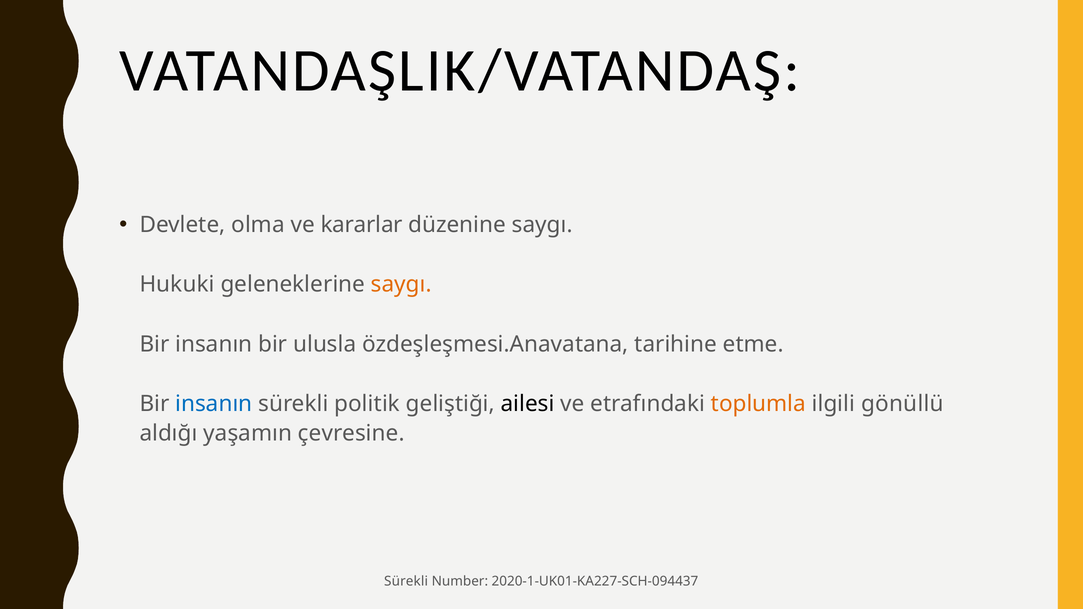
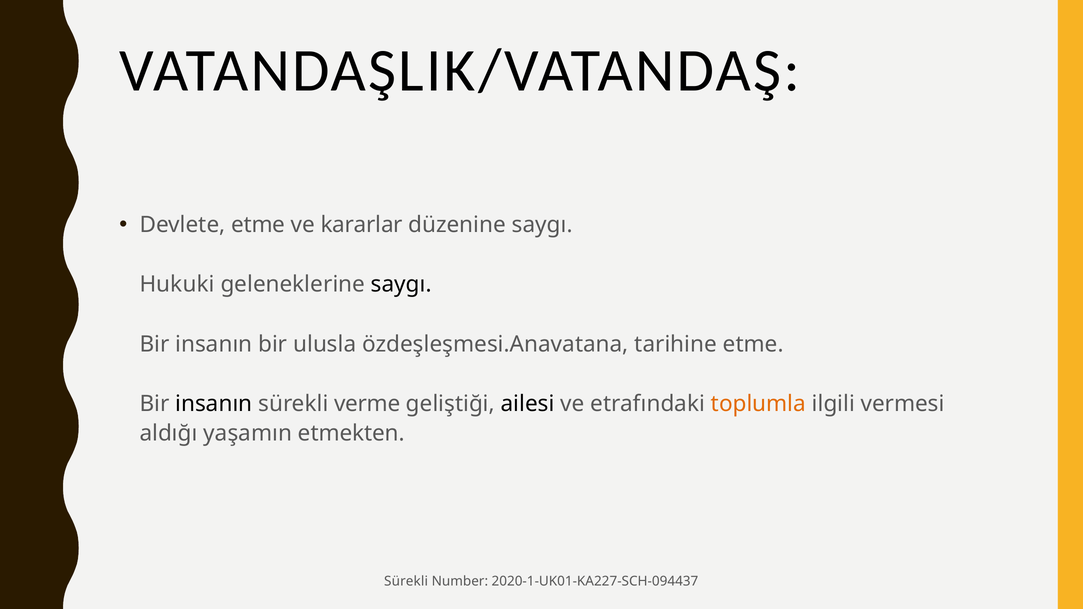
Devlete olma: olma -> etme
saygı at (401, 285) colour: orange -> black
insanın at (214, 404) colour: blue -> black
politik: politik -> verme
gönüllü: gönüllü -> vermesi
çevresine: çevresine -> etmekten
